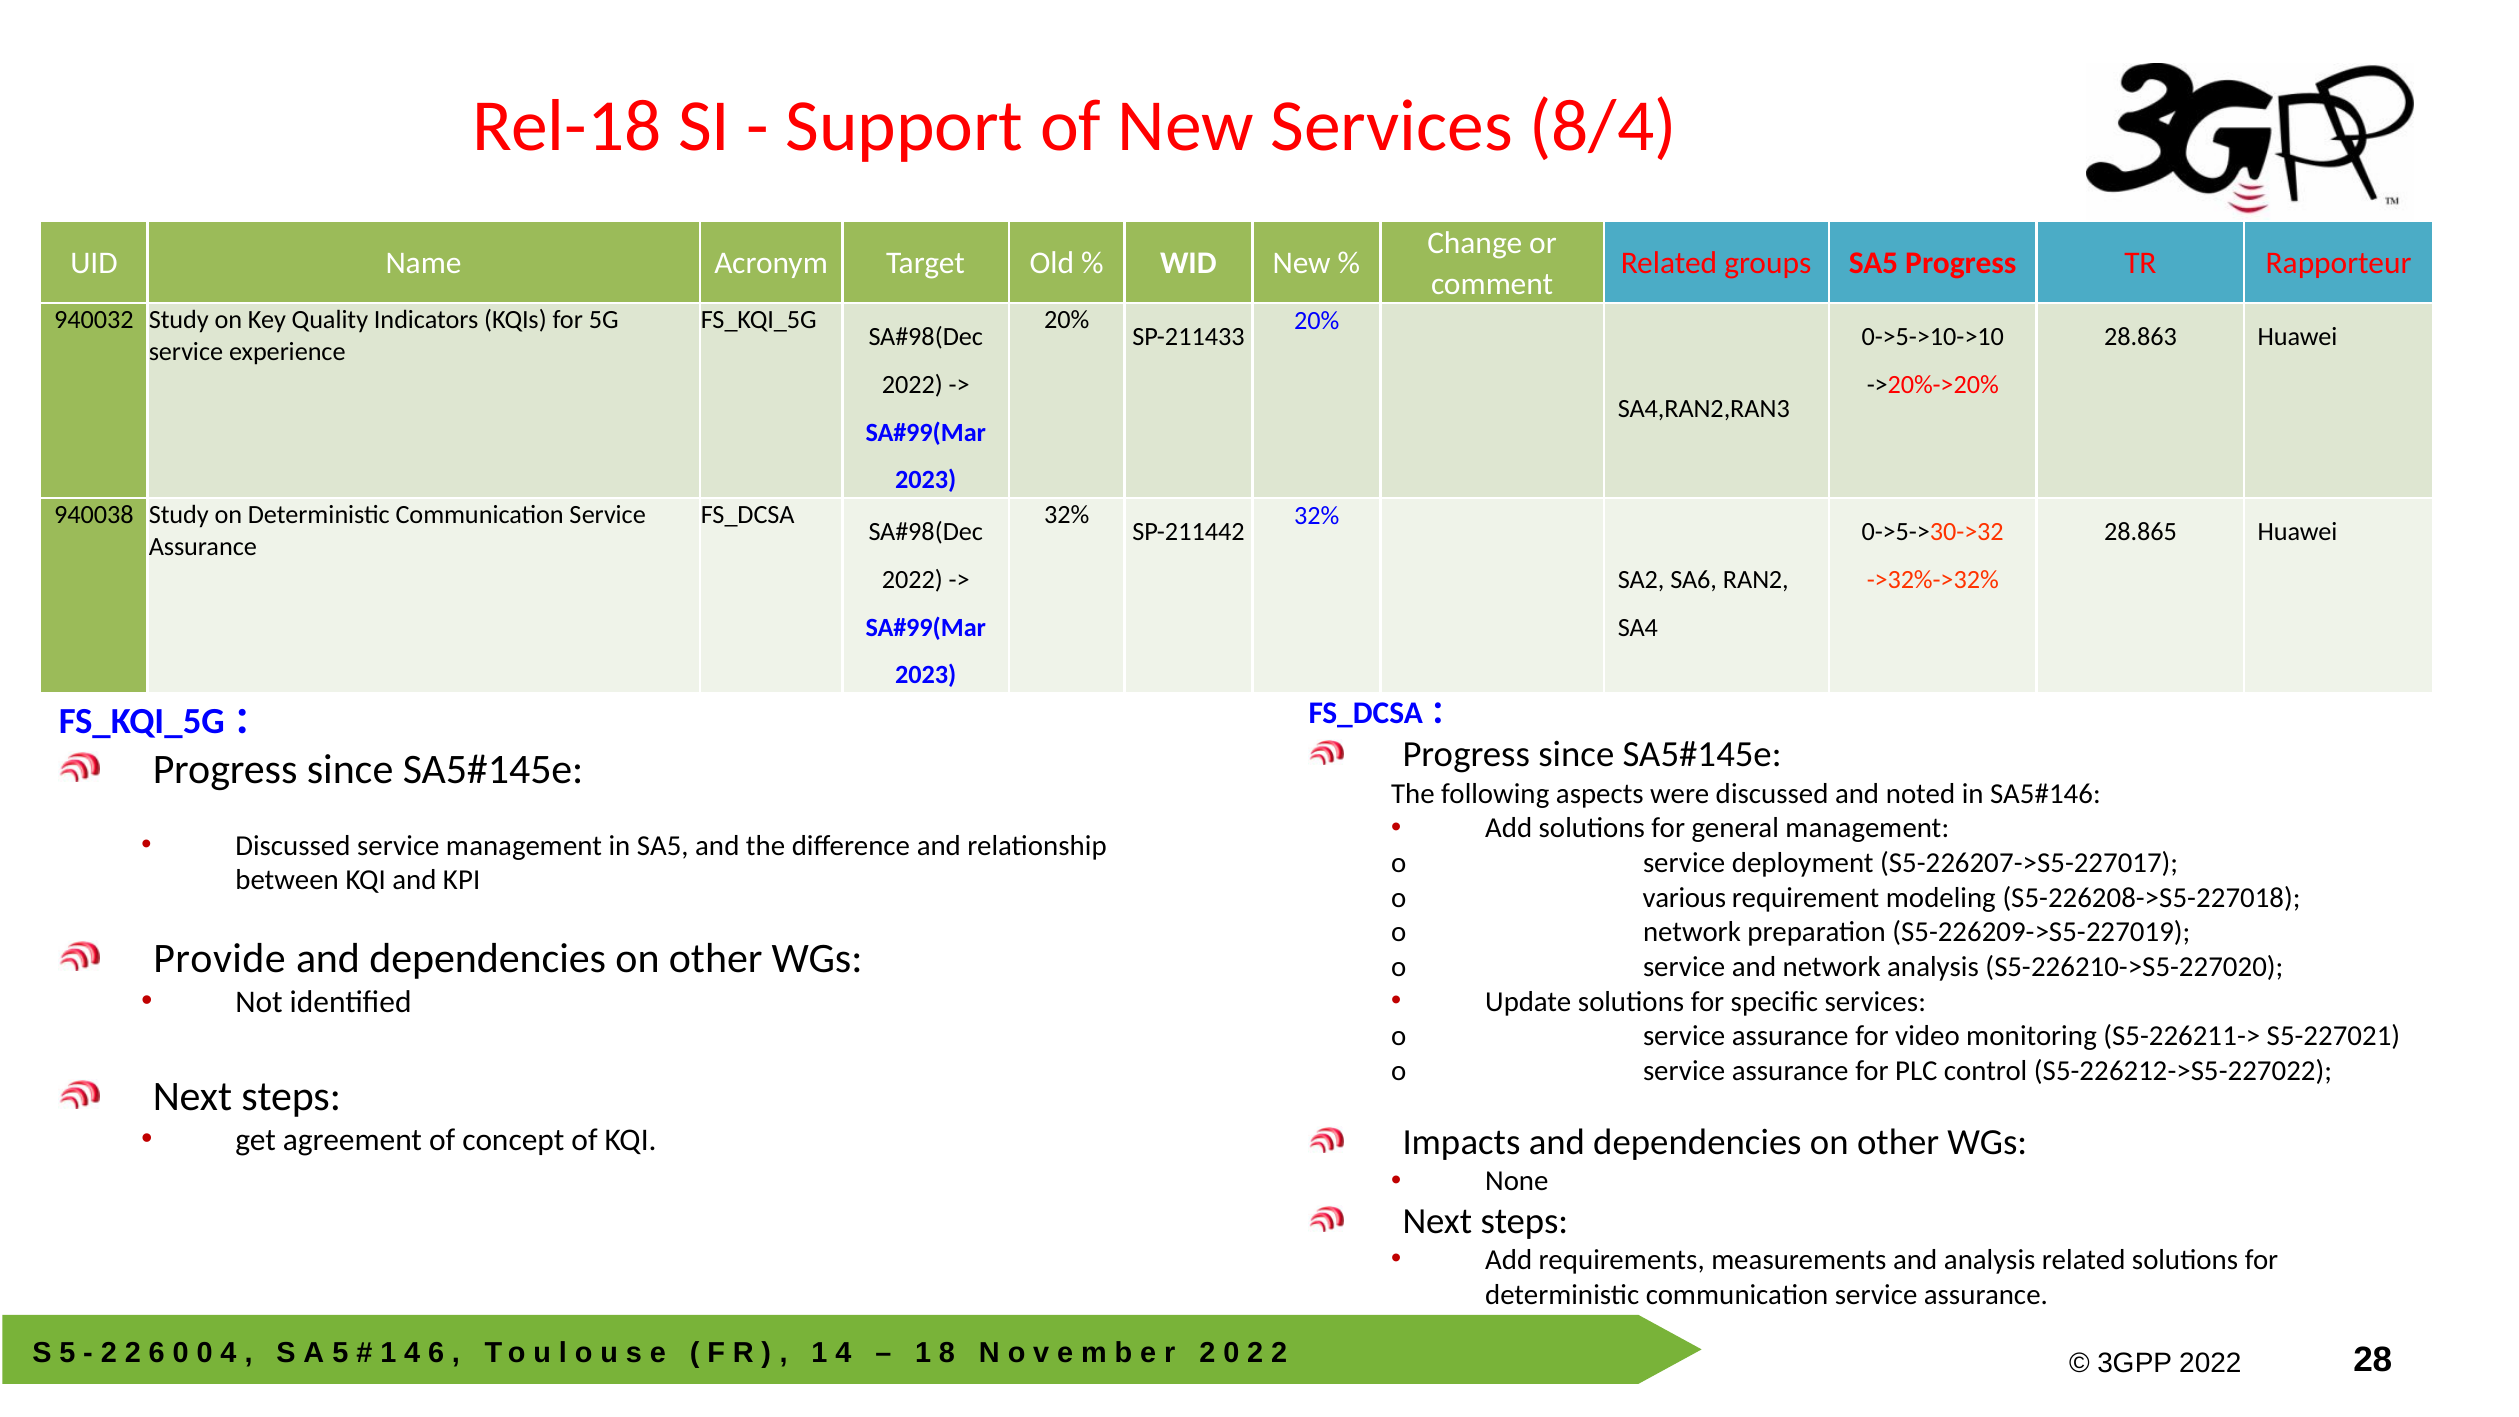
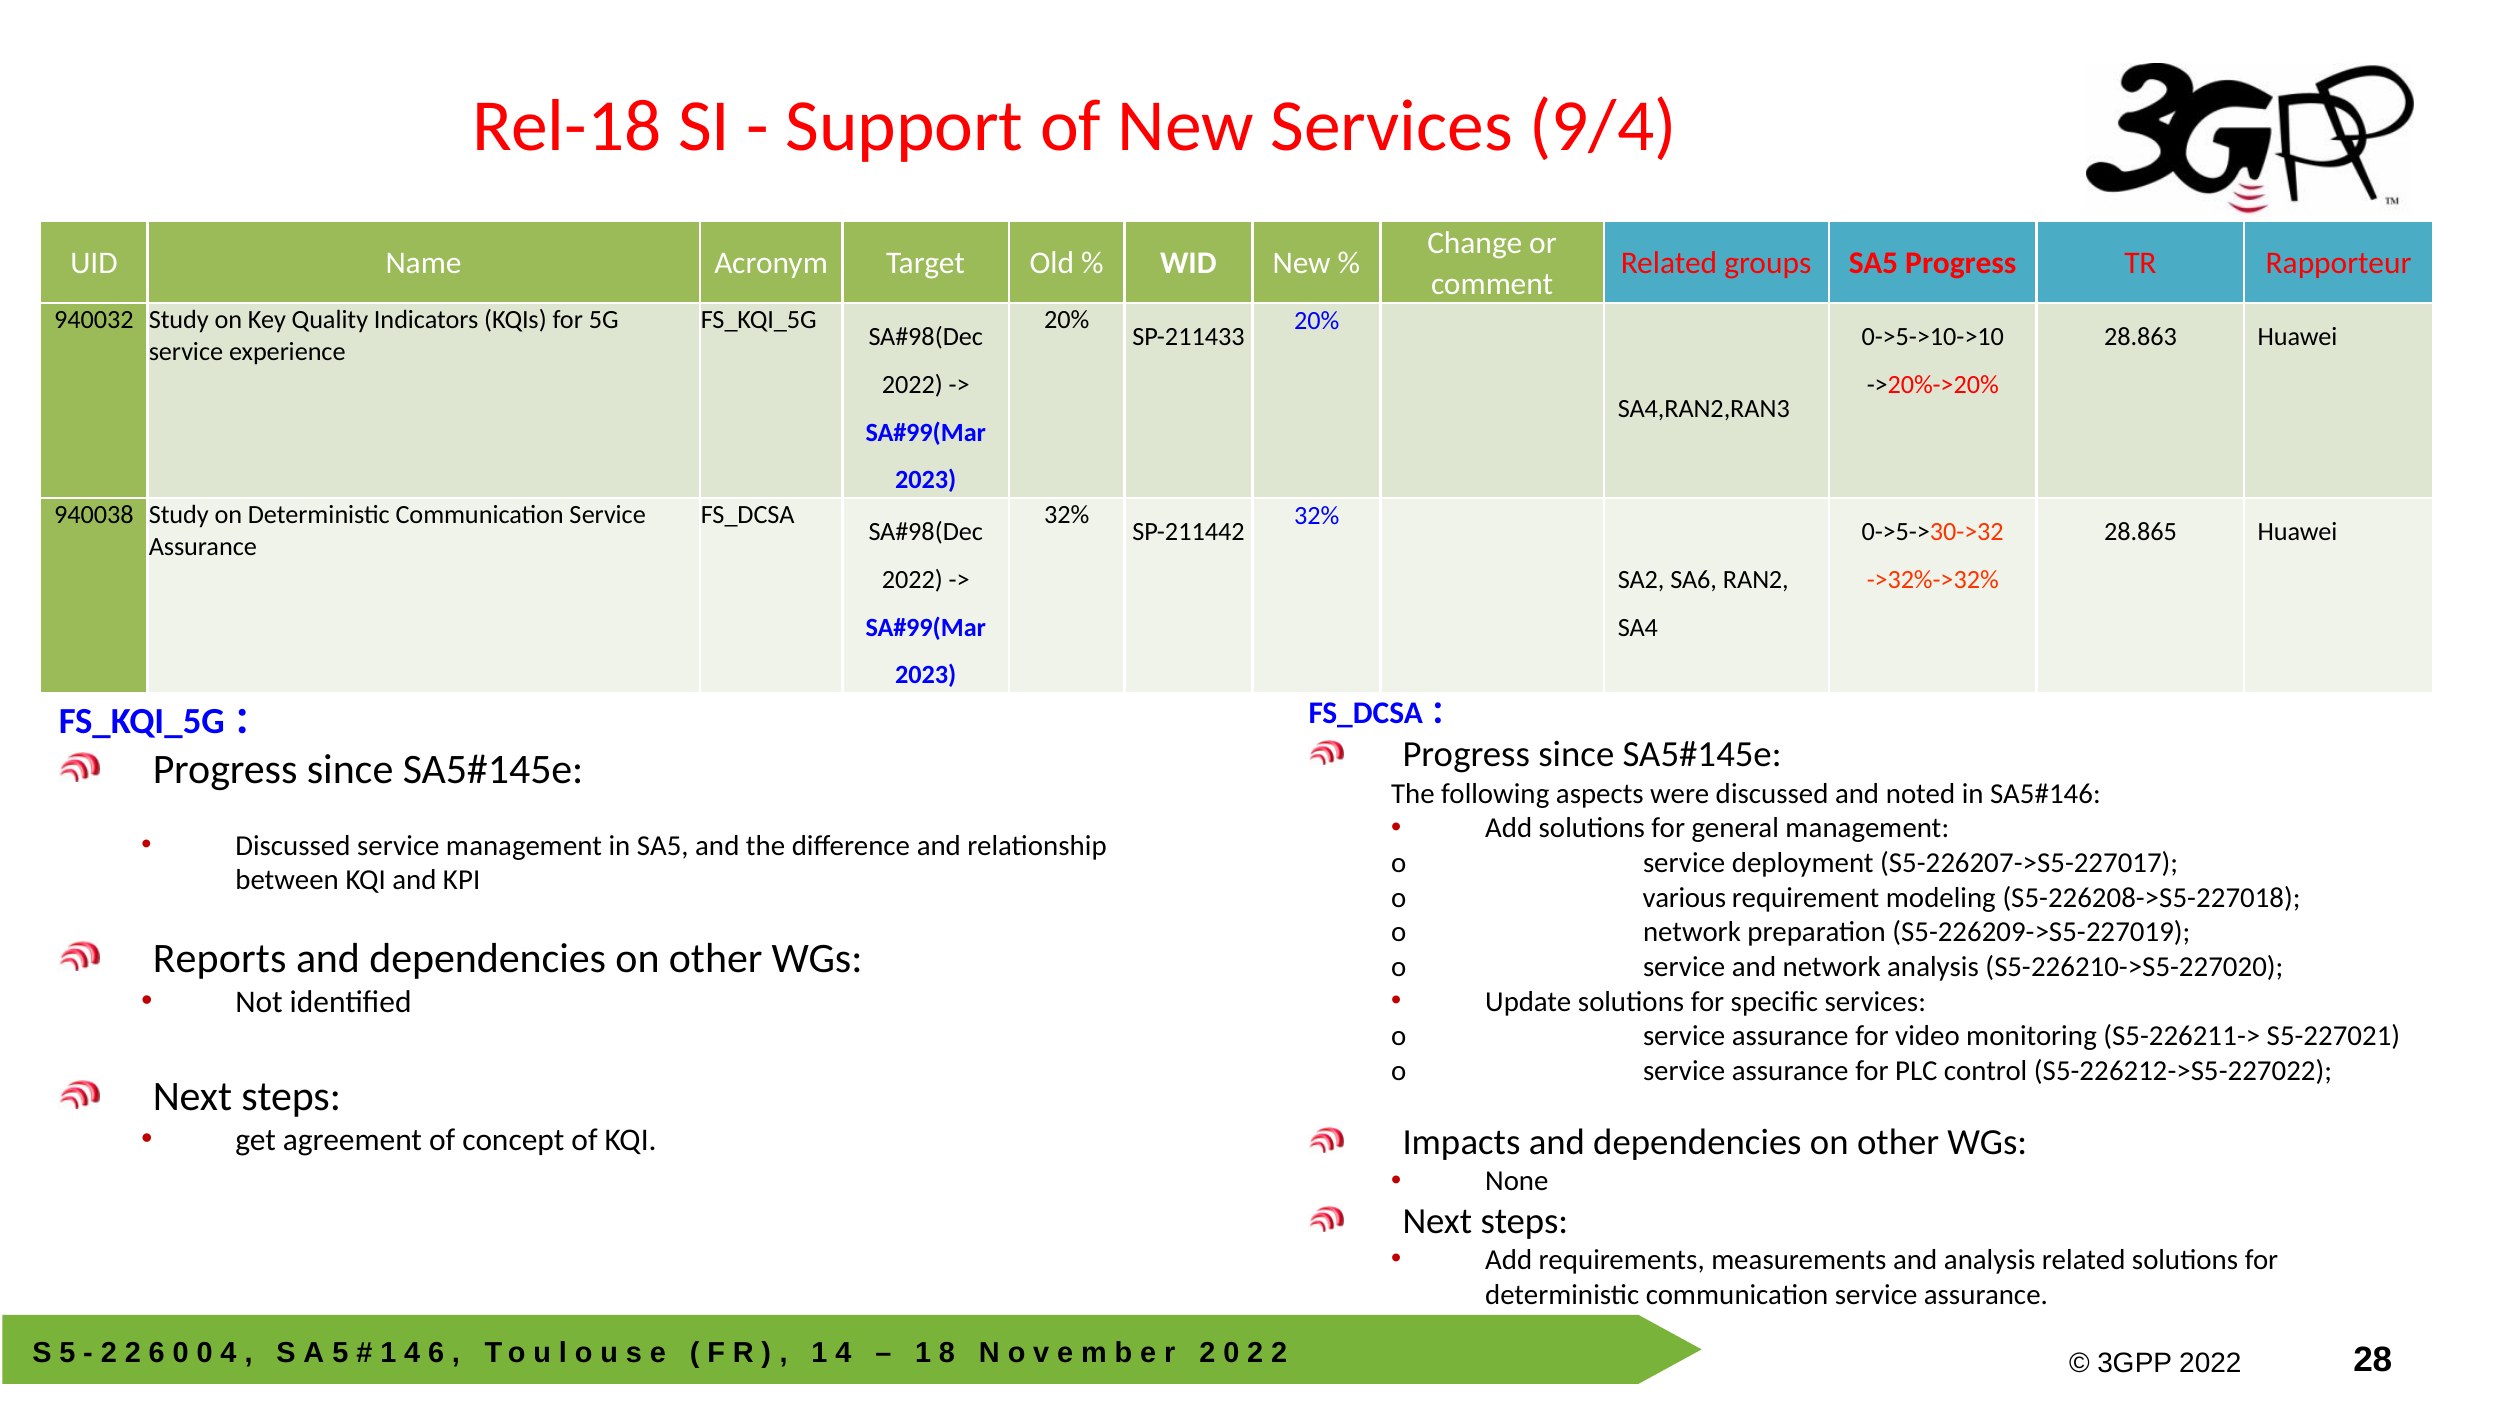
8/4: 8/4 -> 9/4
Provide: Provide -> Reports
